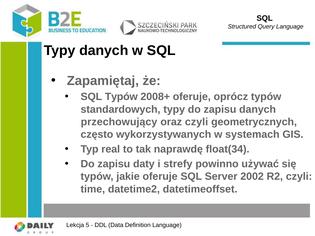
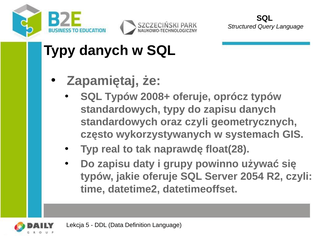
przechowujący at (119, 122): przechowujący -> standardowych
float(34: float(34 -> float(28
strefy: strefy -> grupy
2002: 2002 -> 2054
